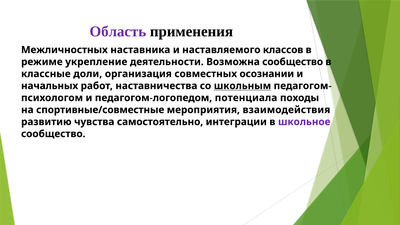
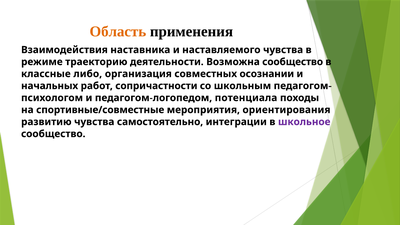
Область colour: purple -> orange
Межличностных: Межличностных -> Взаимодействия
наставляемого классов: классов -> чувства
укрепление: укрепление -> траекторию
доли: доли -> либо
наставничества: наставничества -> сопричастности
школьным underline: present -> none
взаимодействия: взаимодействия -> ориентирования
